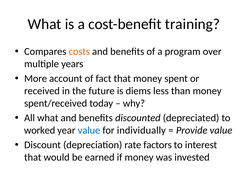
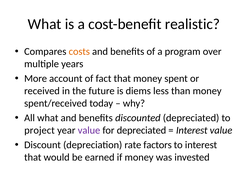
training: training -> realistic
worked: worked -> project
value at (89, 130) colour: blue -> purple
for individually: individually -> depreciated
Provide at (192, 130): Provide -> Interest
